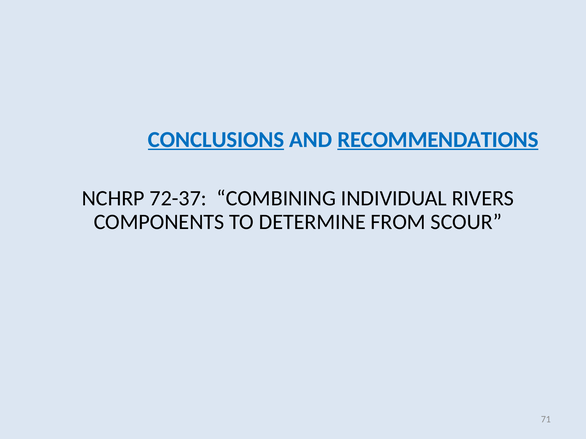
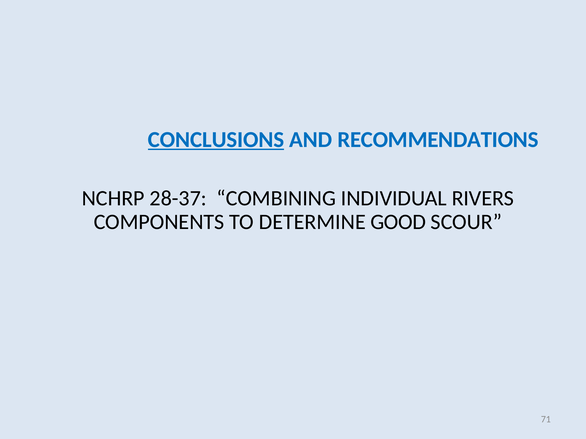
RECOMMENDATIONS underline: present -> none
72-37: 72-37 -> 28-37
FROM: FROM -> GOOD
